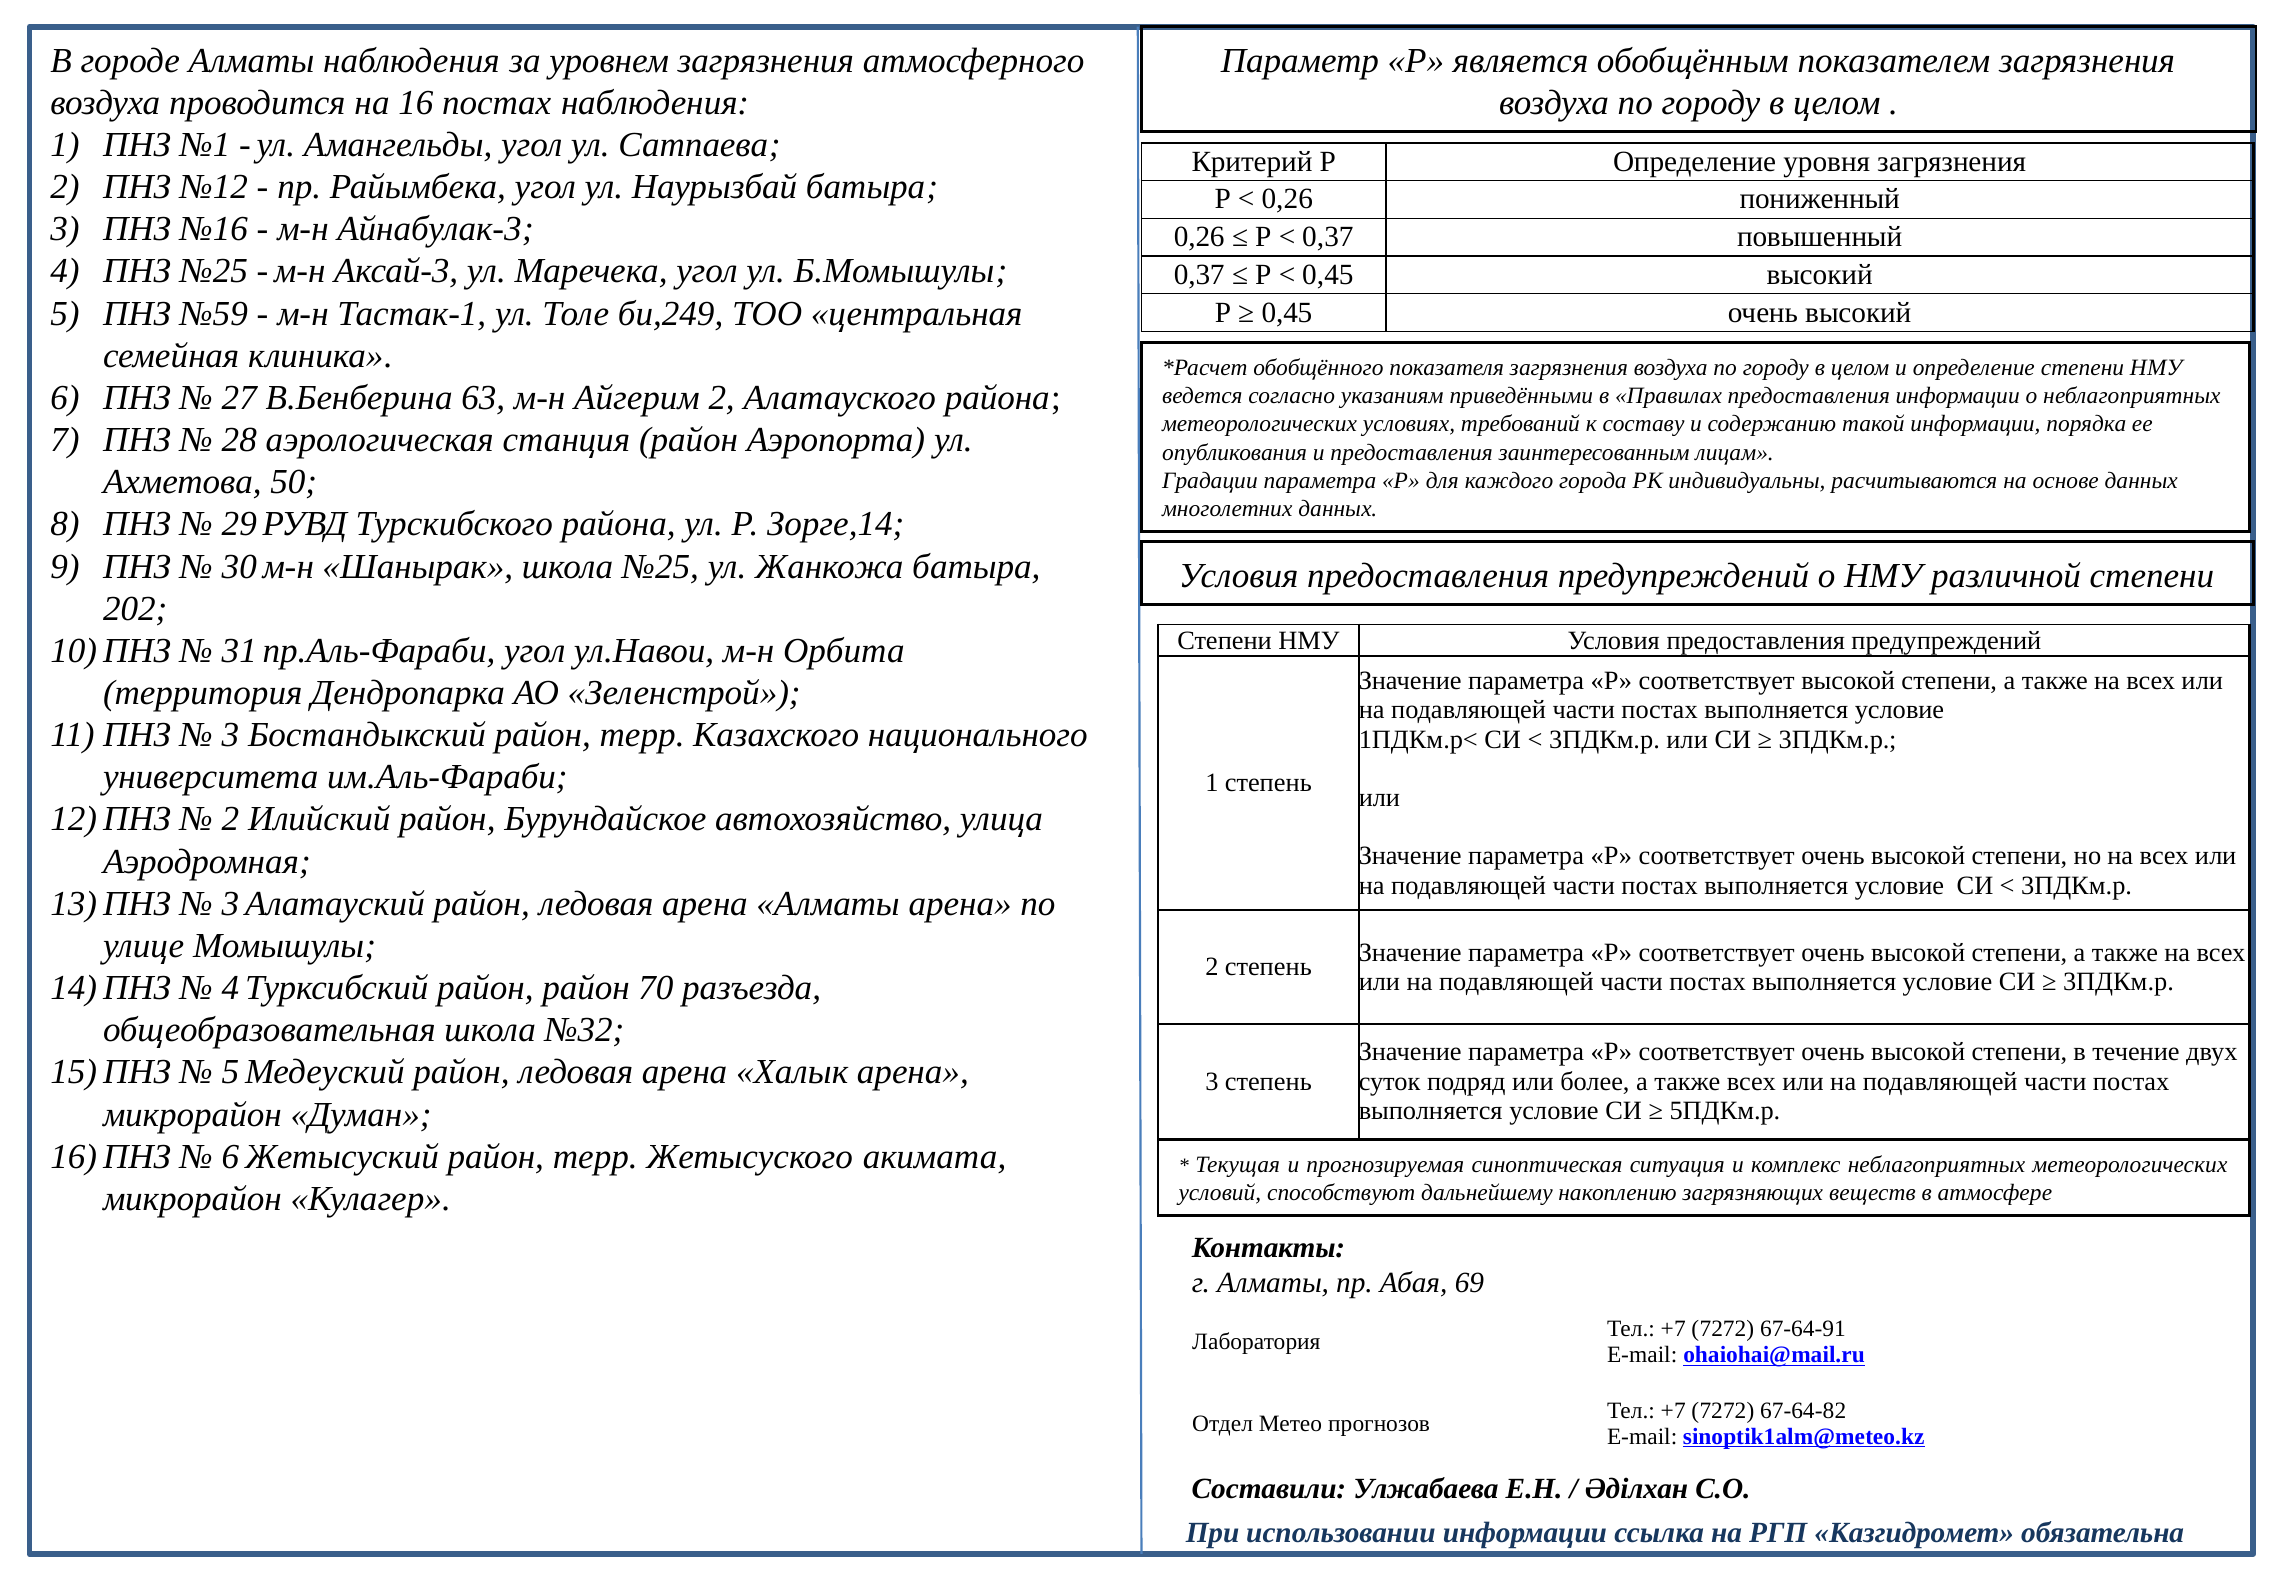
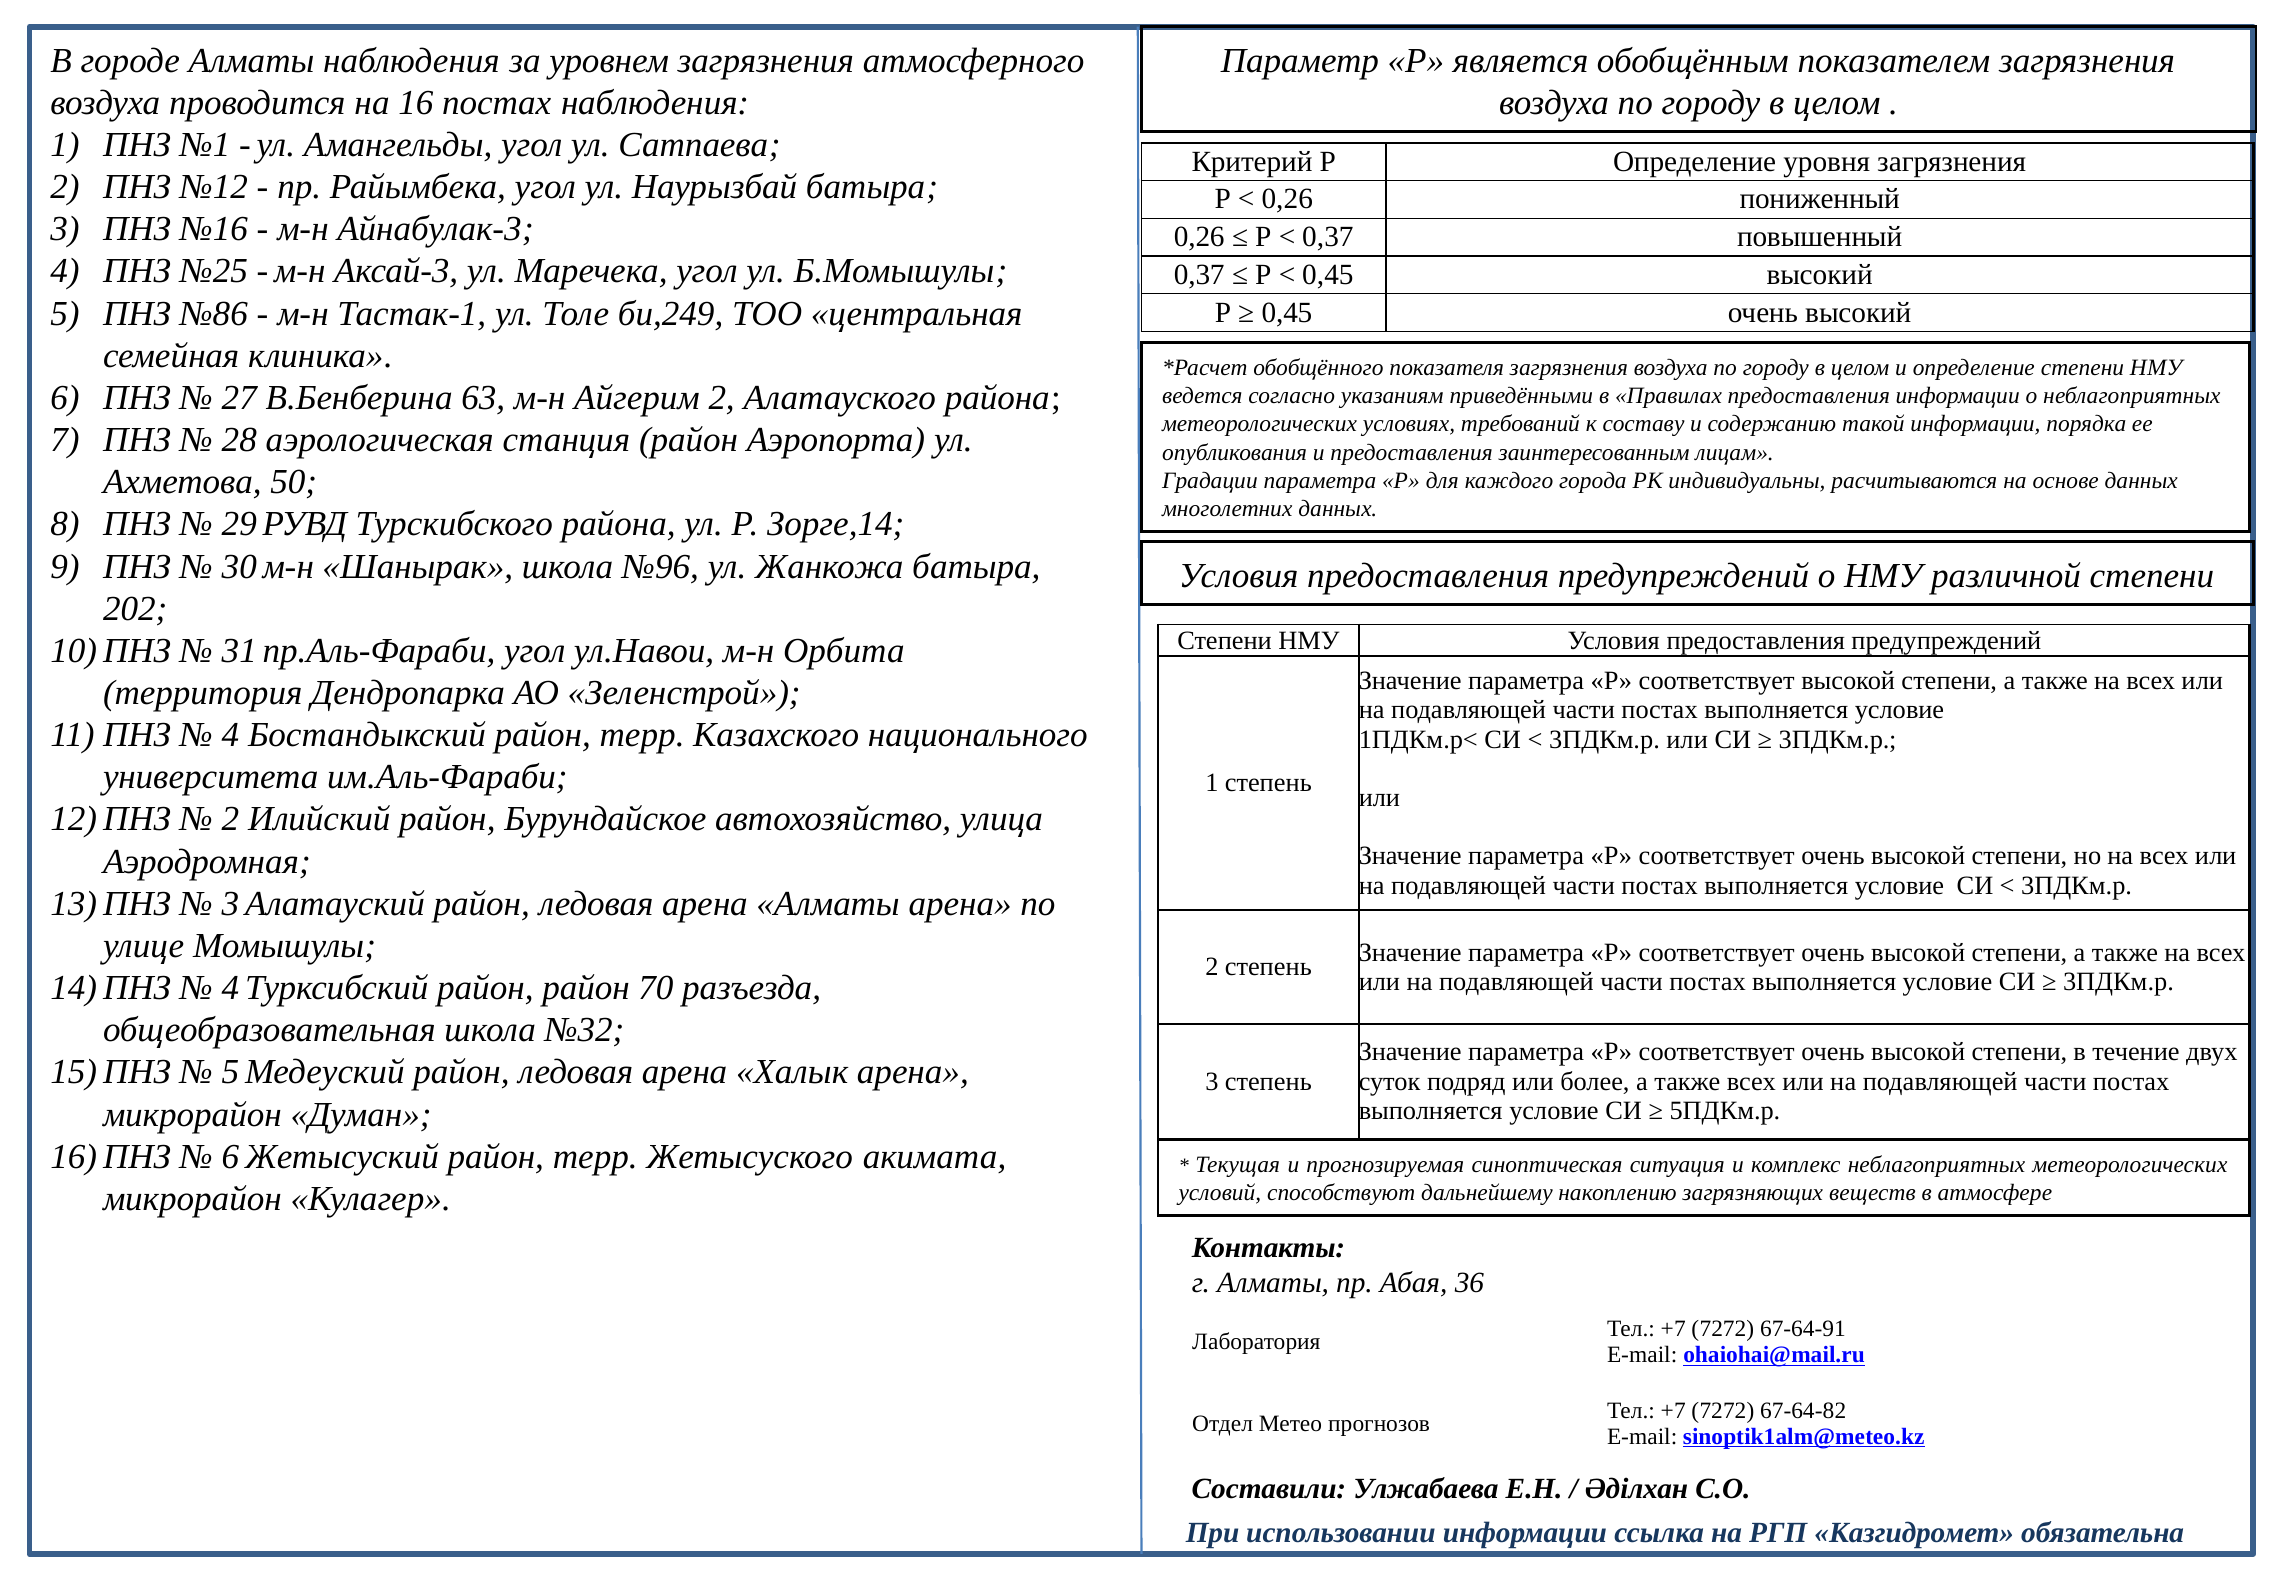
№59: №59 -> №86
школа №25: №25 -> №96
3 at (231, 735): 3 -> 4
69: 69 -> 36
